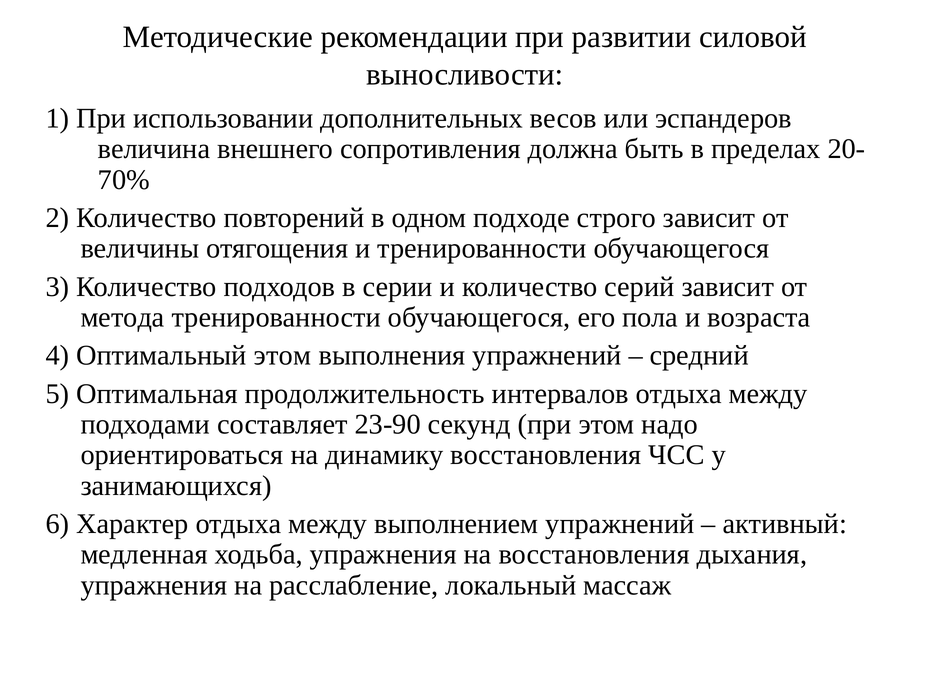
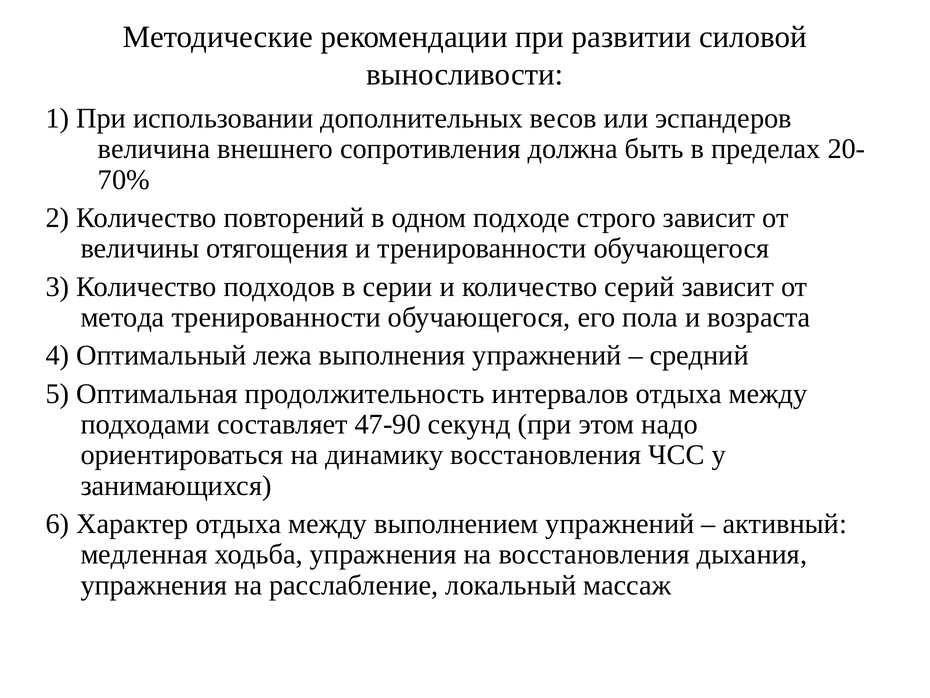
Оптимальный этом: этом -> лежа
23-90: 23-90 -> 47-90
